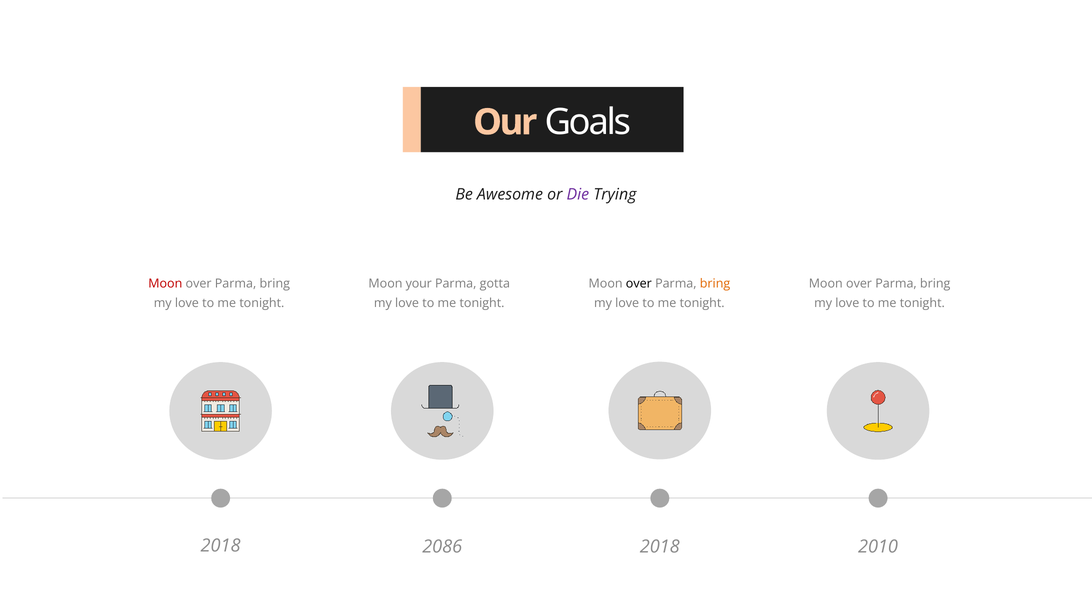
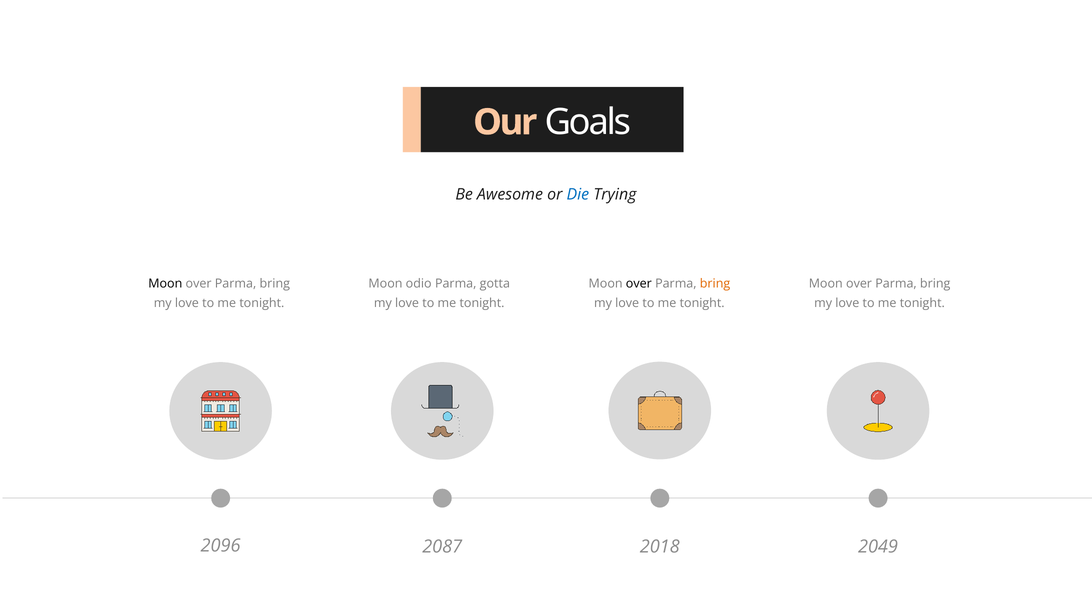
Die colour: purple -> blue
Moon at (165, 284) colour: red -> black
your: your -> odio
2018 at (221, 546): 2018 -> 2096
2086: 2086 -> 2087
2010: 2010 -> 2049
